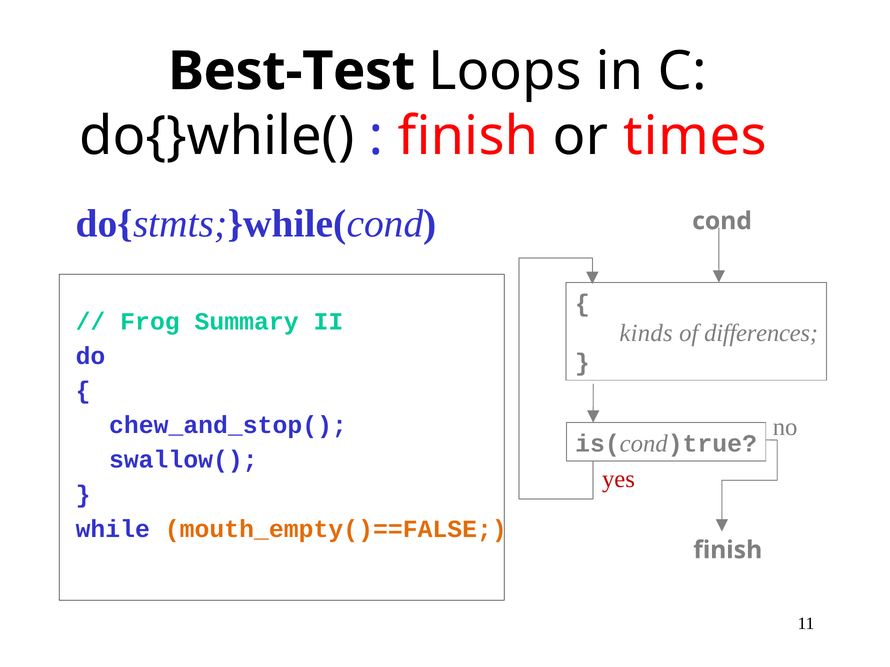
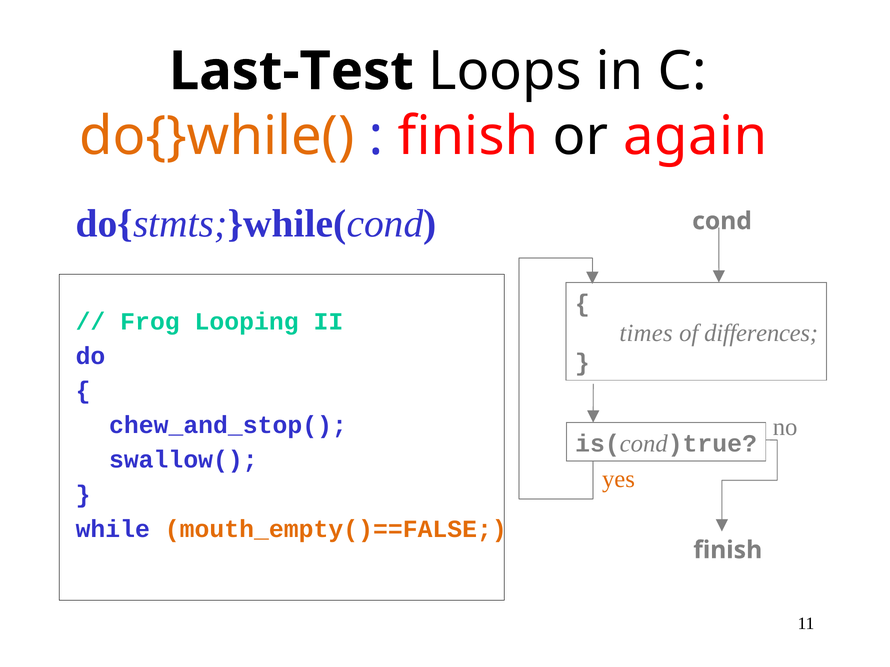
Best-Test: Best-Test -> Last-Test
do{}while( colour: black -> orange
times: times -> again
Summary: Summary -> Looping
kinds: kinds -> times
yes colour: red -> orange
